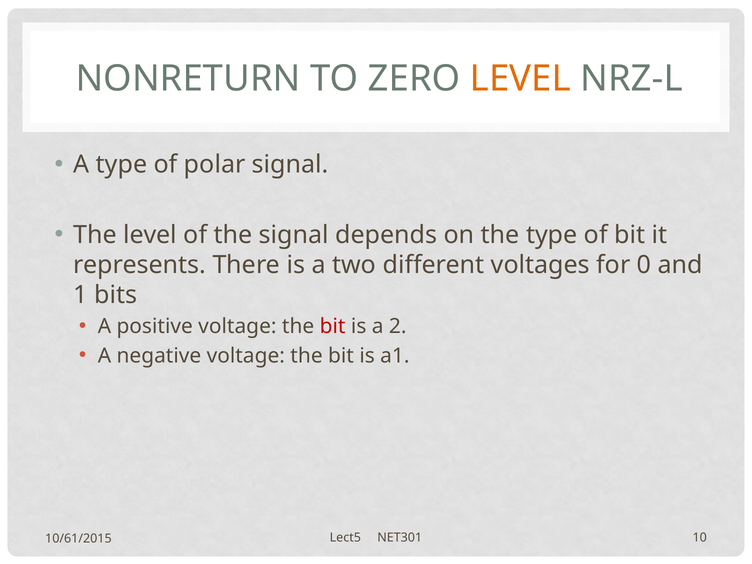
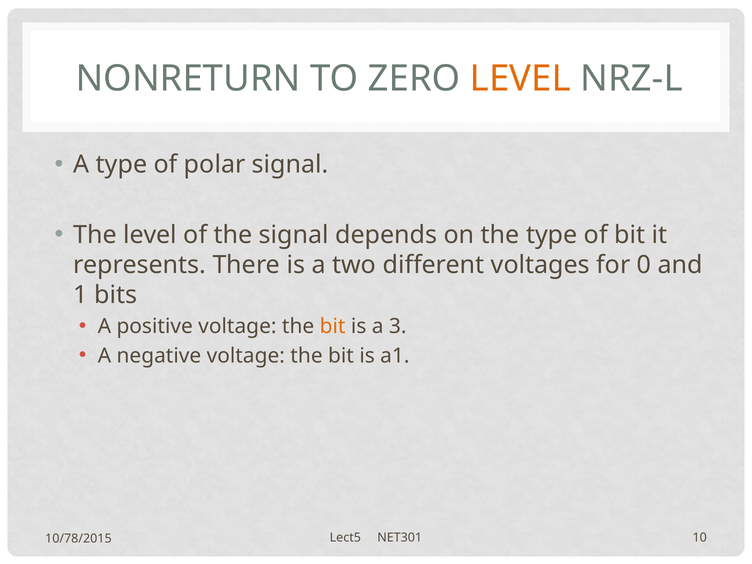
bit at (333, 326) colour: red -> orange
2: 2 -> 3
10/61/2015: 10/61/2015 -> 10/78/2015
